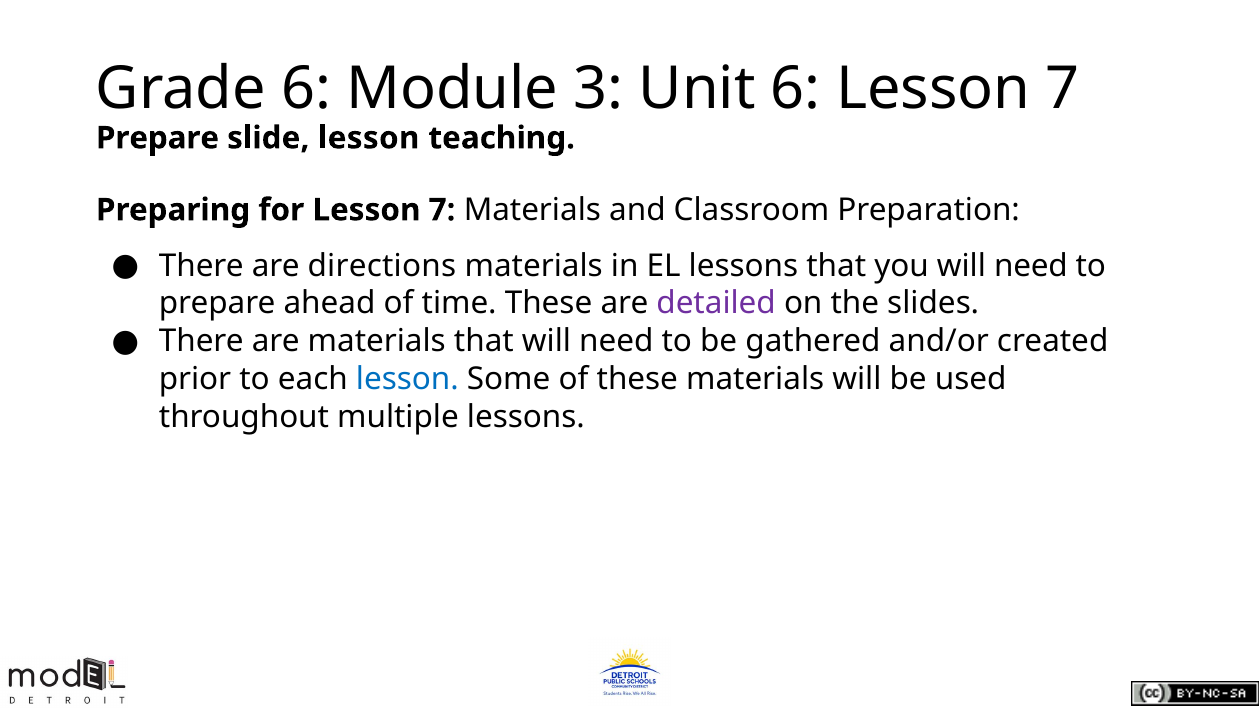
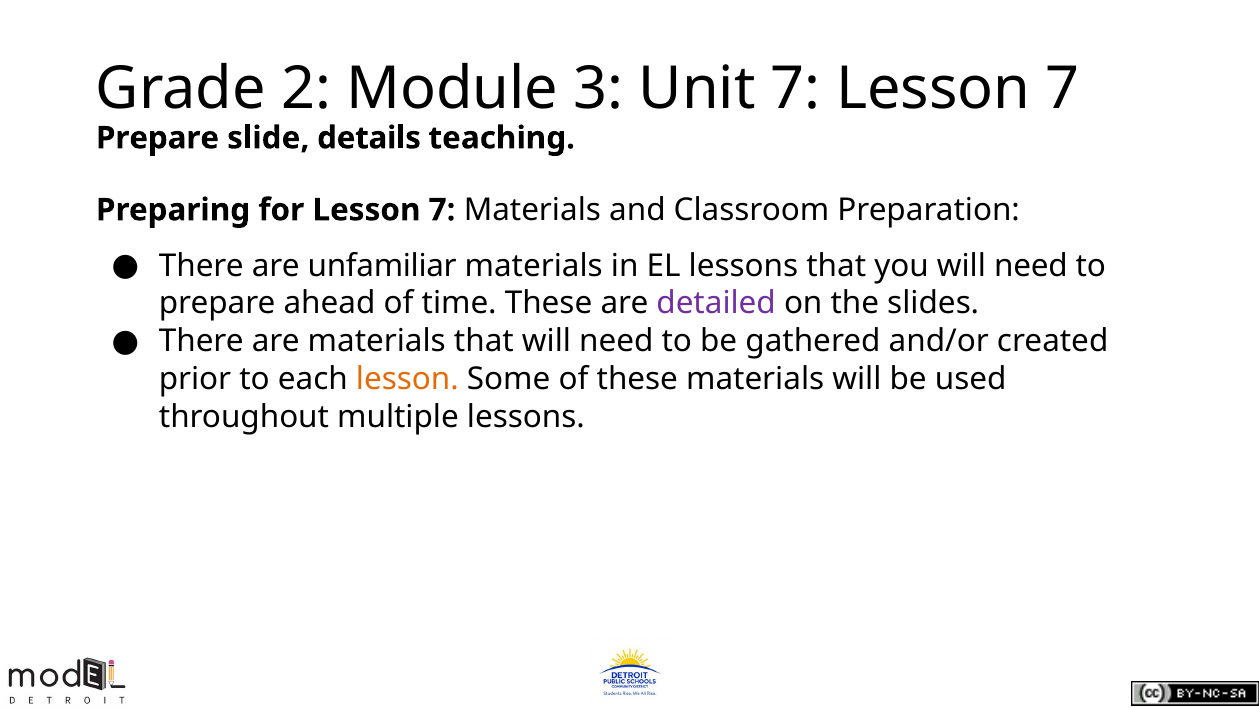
Grade 6: 6 -> 2
Unit 6: 6 -> 7
slide lesson: lesson -> details
directions: directions -> unfamiliar
lesson at (407, 379) colour: blue -> orange
